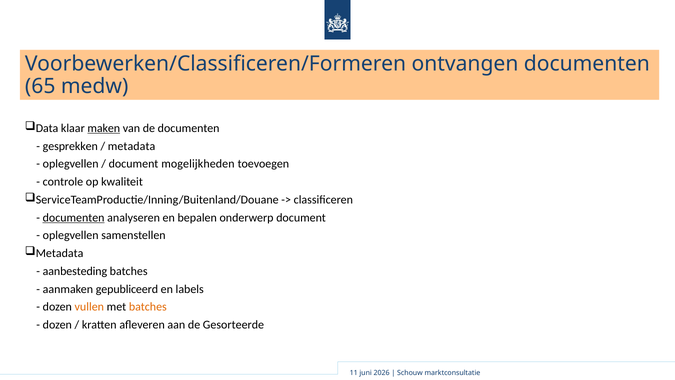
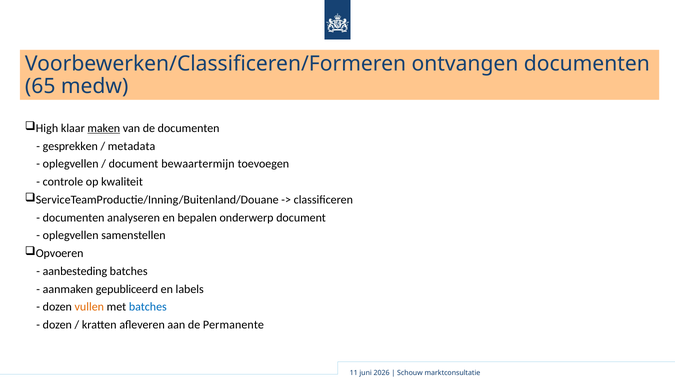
Data: Data -> High
mogelijkheden: mogelijkheden -> bewaartermijn
documenten at (74, 217) underline: present -> none
Metadata at (60, 253): Metadata -> Opvoeren
batches at (148, 307) colour: orange -> blue
Gesorteerde: Gesorteerde -> Permanente
